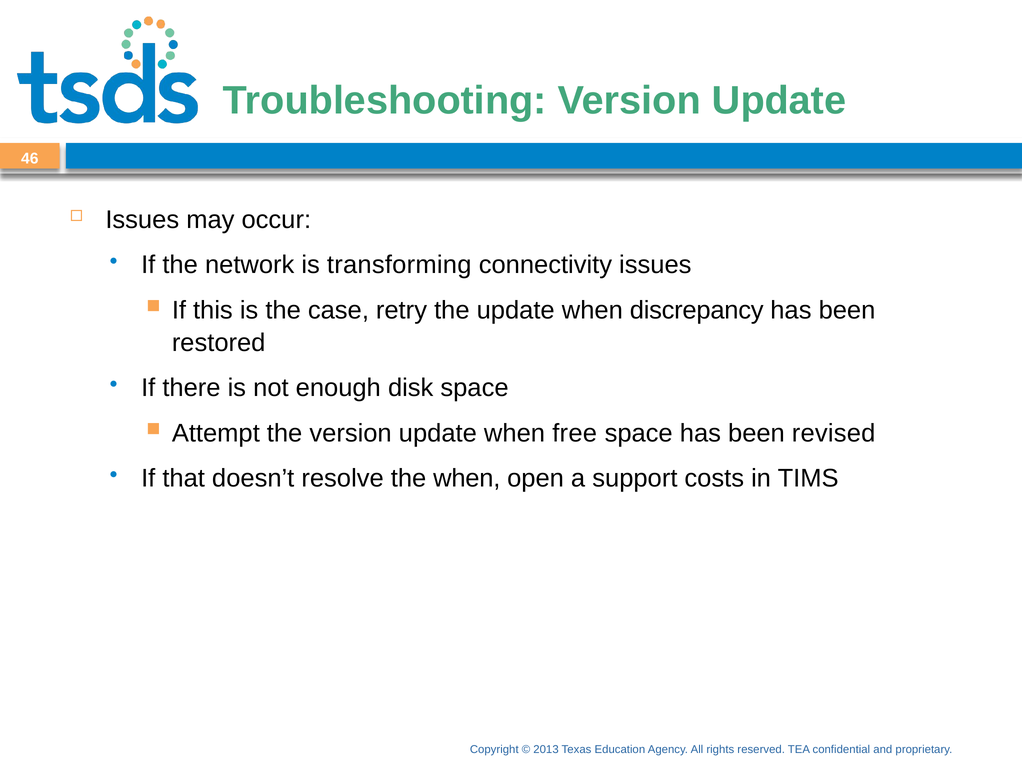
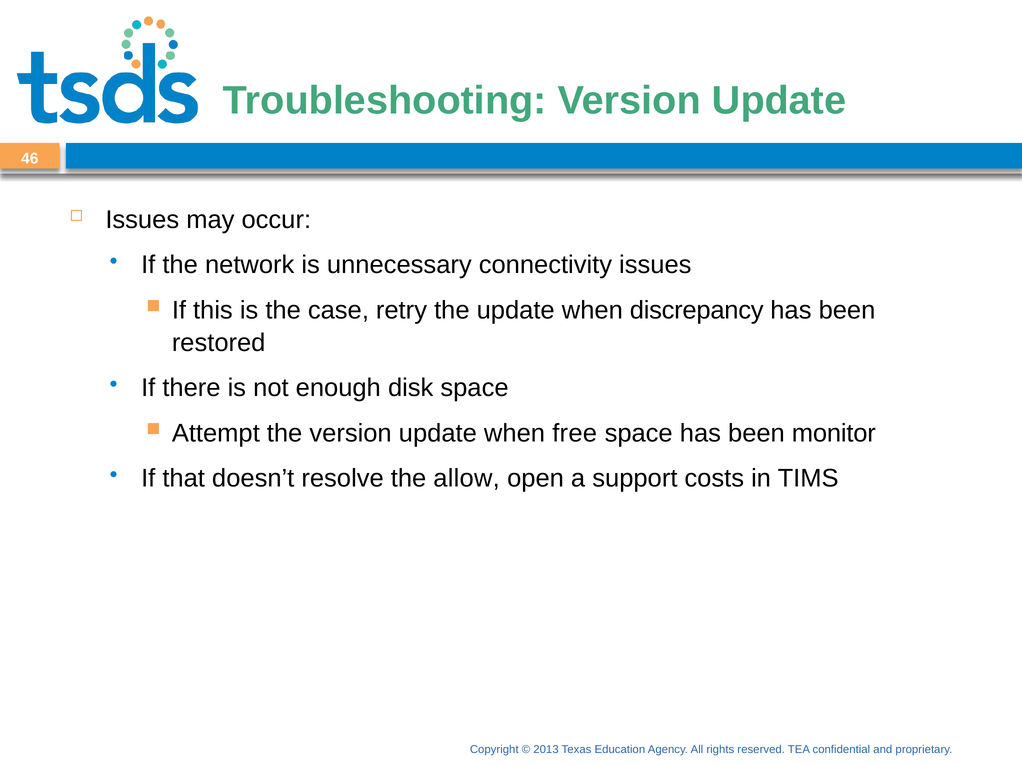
transforming: transforming -> unnecessary
revised: revised -> monitor
the when: when -> allow
